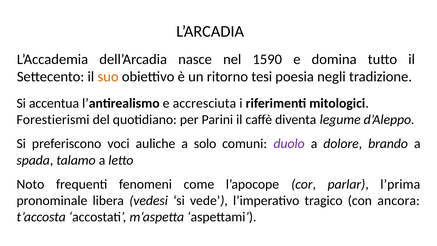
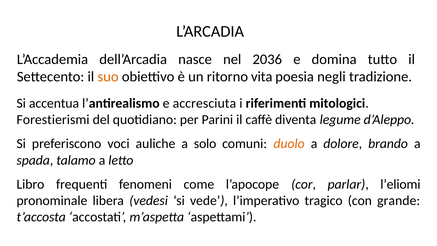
1590: 1590 -> 2036
tesi: tesi -> vita
duolo colour: purple -> orange
Noto: Noto -> Libro
l’prima: l’prima -> l’eliomi
ancora: ancora -> grande
